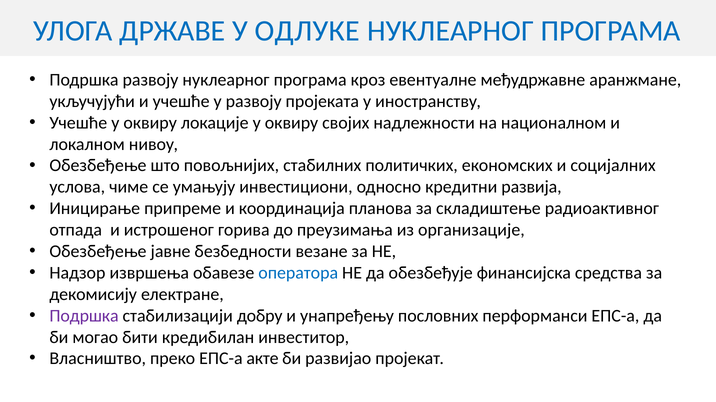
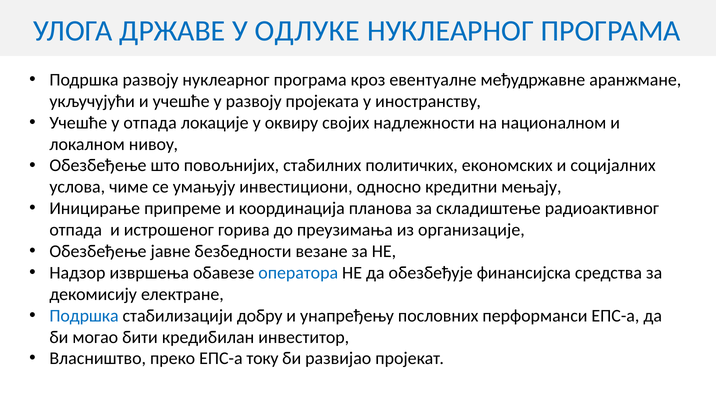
Учешће у оквиру: оквиру -> отпада
развија: развија -> мењају
Подршка at (84, 316) colour: purple -> blue
акте: акте -> току
